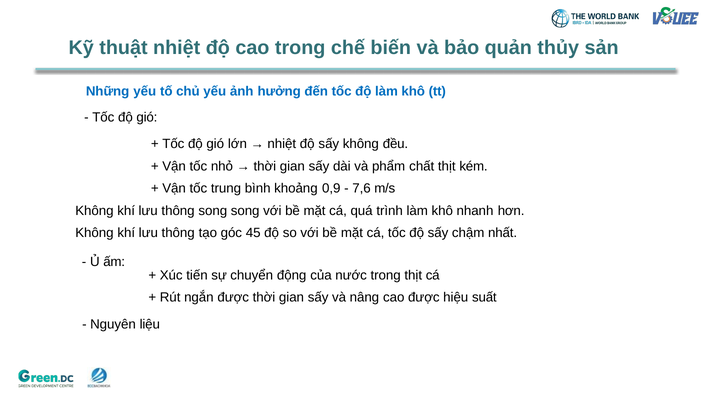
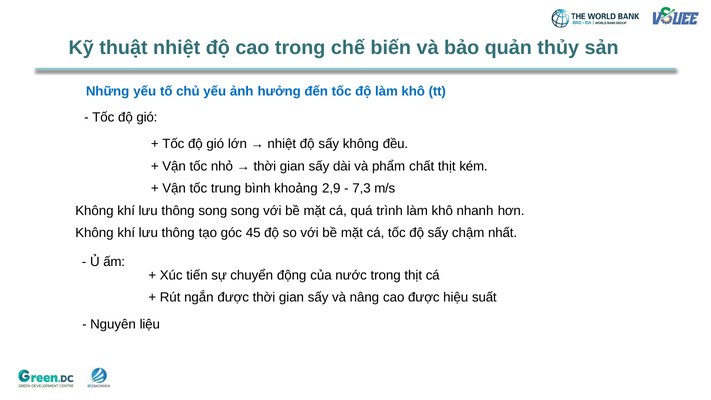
0,9: 0,9 -> 2,9
7,6: 7,6 -> 7,3
